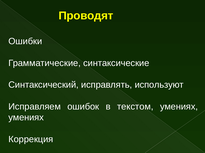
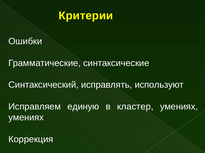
Проводят: Проводят -> Критерии
ошибок: ошибок -> единую
текстом: текстом -> кластер
